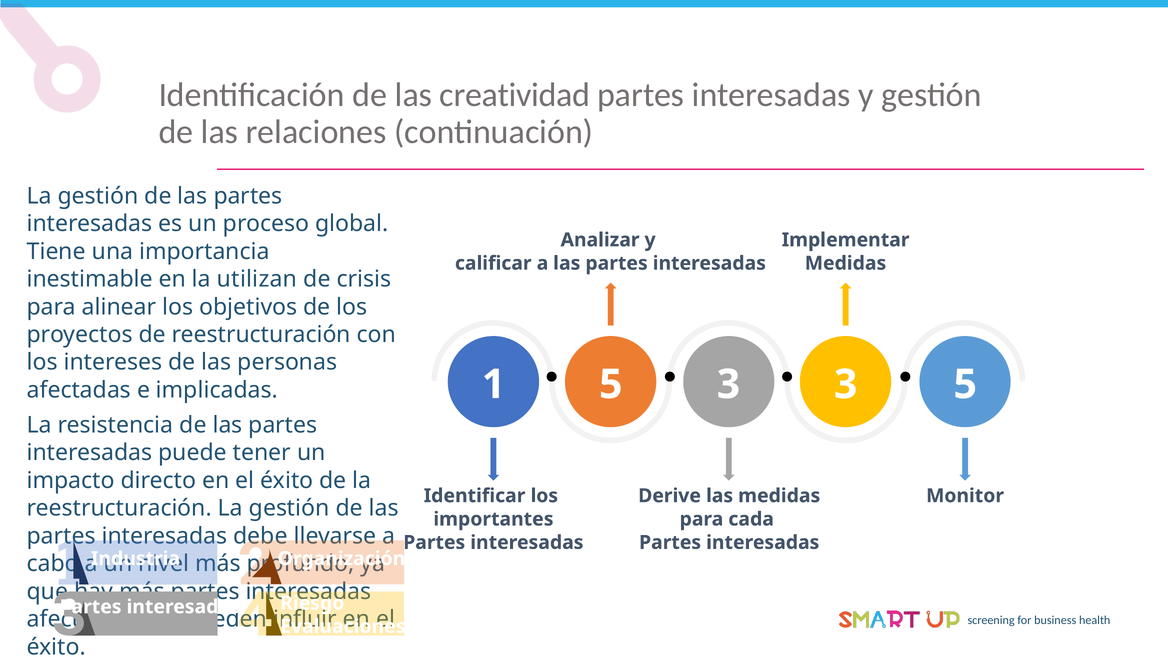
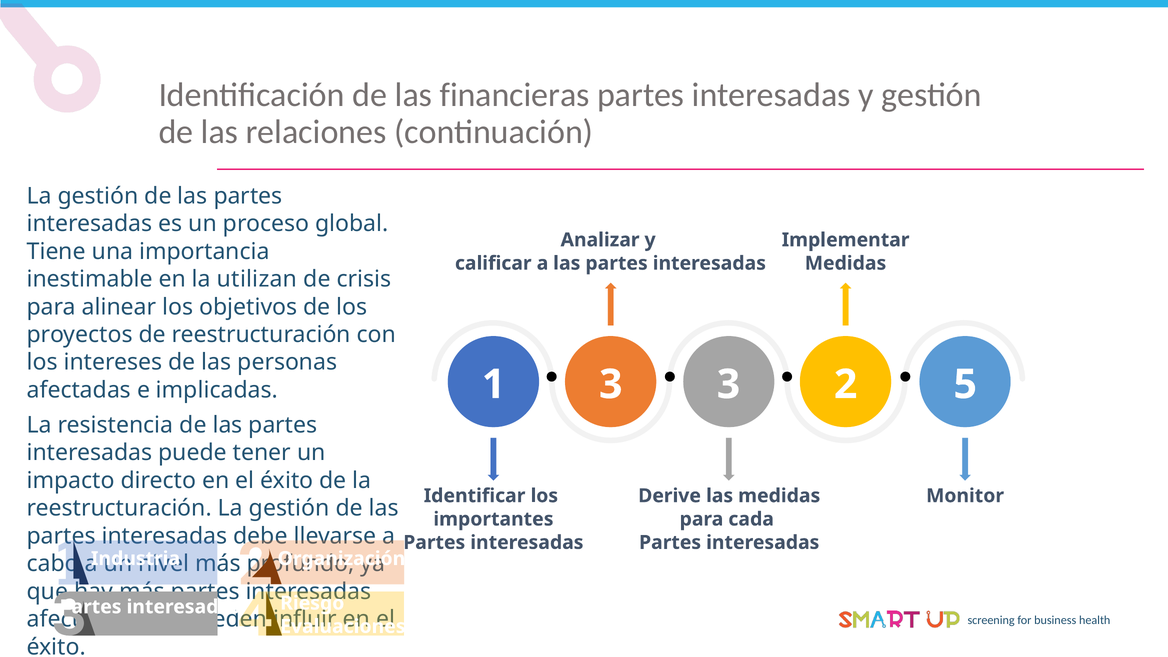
creatividad: creatividad -> financieras
1 5: 5 -> 3
3 3: 3 -> 2
